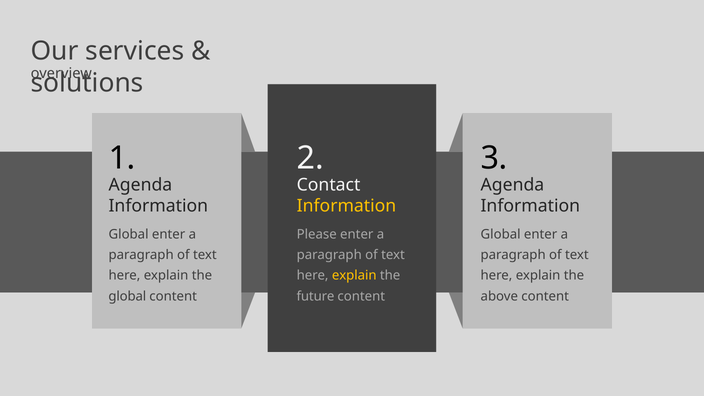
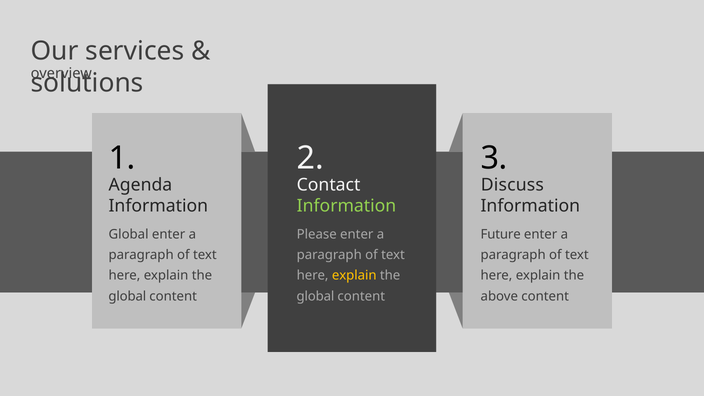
Agenda at (512, 185): Agenda -> Discuss
Information at (346, 206) colour: yellow -> light green
Global at (501, 234): Global -> Future
future at (315, 296): future -> global
